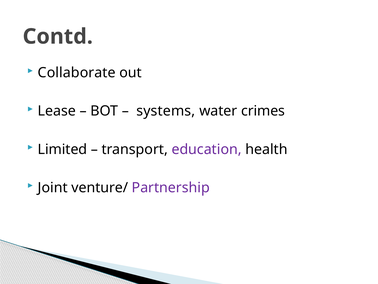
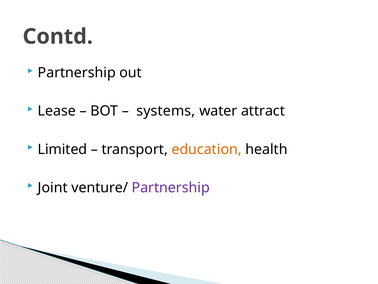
Collaborate at (77, 73): Collaborate -> Partnership
crimes: crimes -> attract
education colour: purple -> orange
